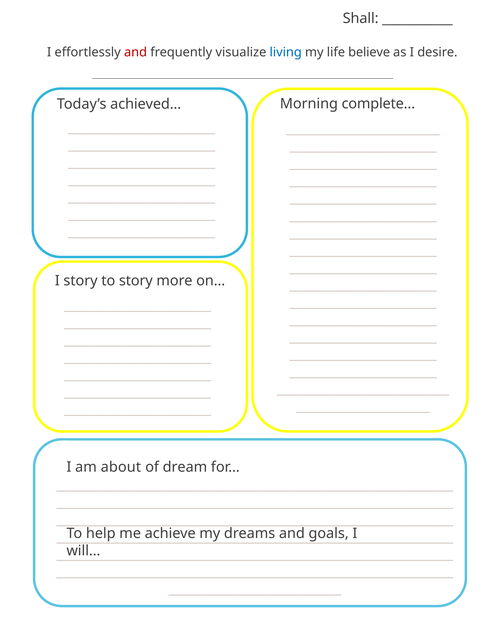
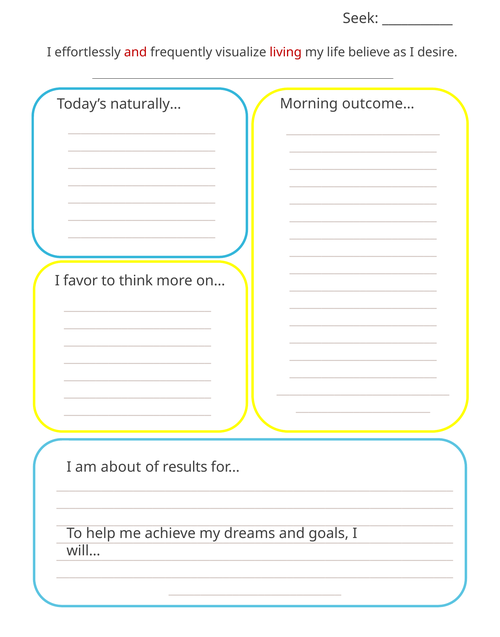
Shall: Shall -> Seek
living colour: blue -> red
complete…: complete… -> outcome…
achieved…: achieved… -> naturally…
I story: story -> favor
to story: story -> think
dream: dream -> results
